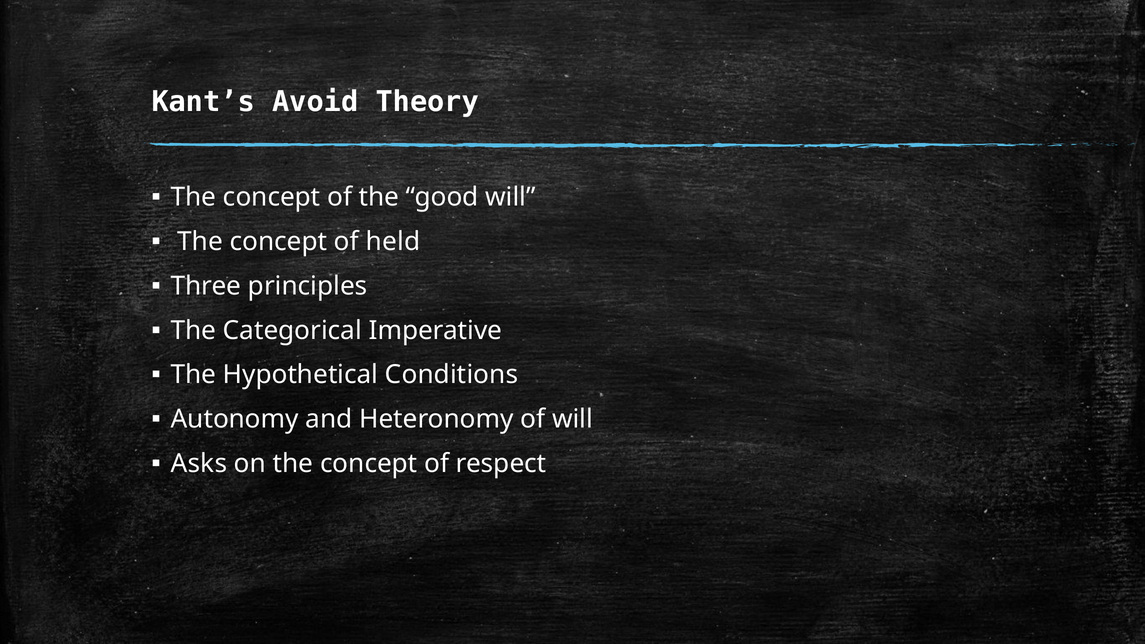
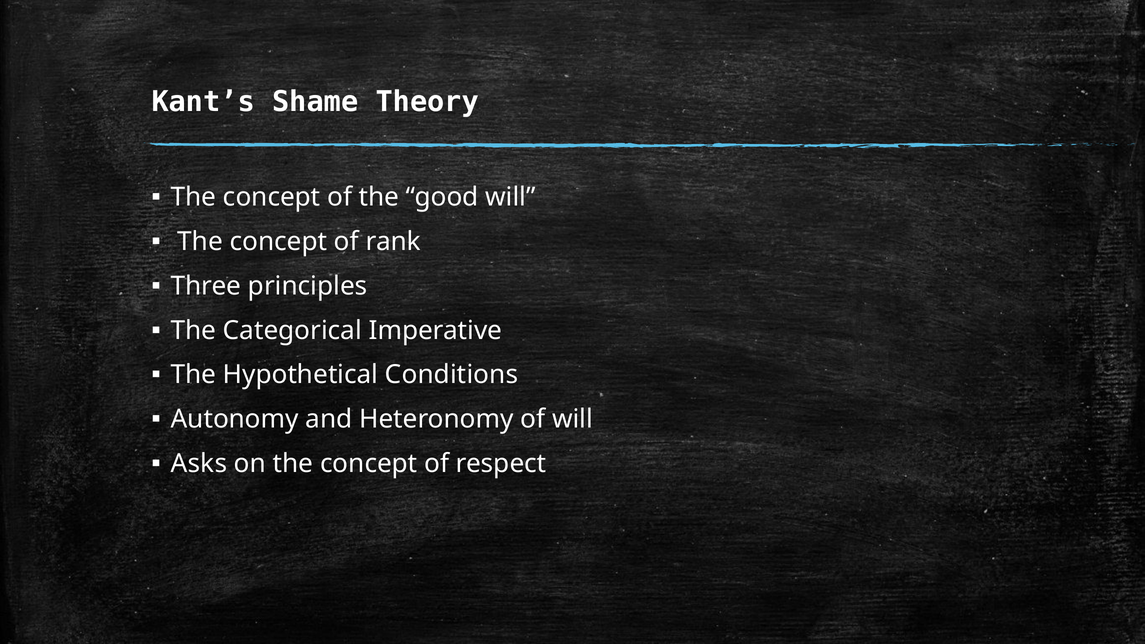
Avoid: Avoid -> Shame
held: held -> rank
